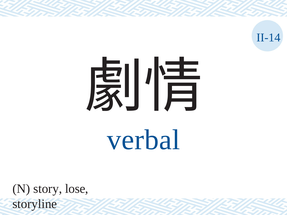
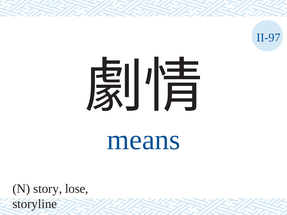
II-14: II-14 -> II-97
verbal: verbal -> means
